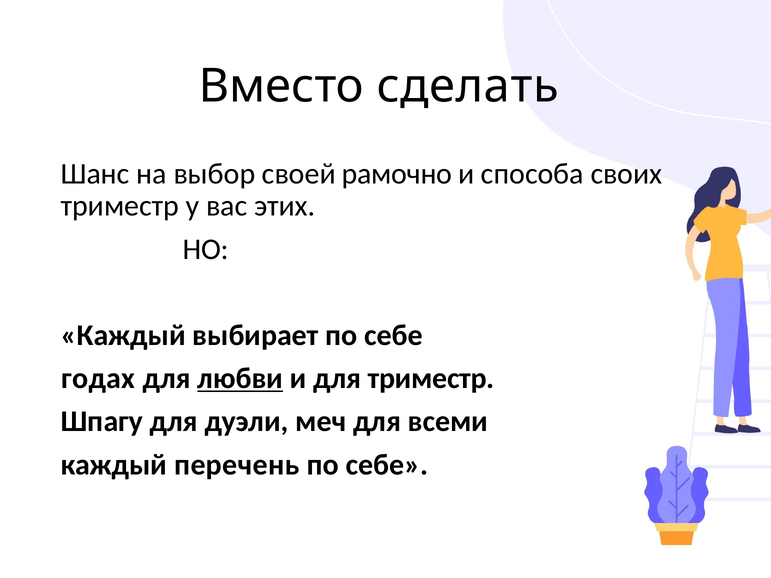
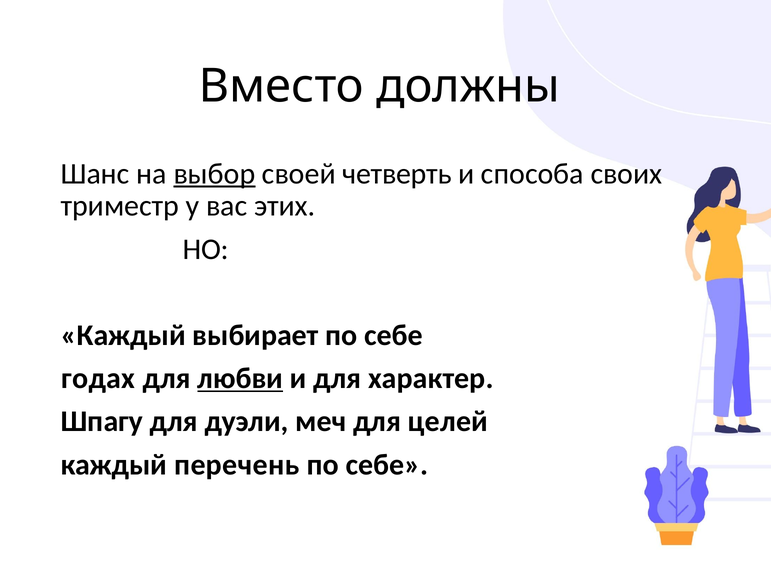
сделать: сделать -> должны
выбор underline: none -> present
рамочно: рамочно -> четверть
для триместр: триместр -> характер
всеми: всеми -> целей
